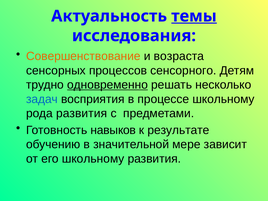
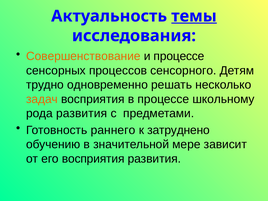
и возраста: возраста -> процессе
одновременно underline: present -> none
задач colour: blue -> orange
навыков: навыков -> раннего
результате: результате -> затруднено
его школьному: школьному -> восприятия
